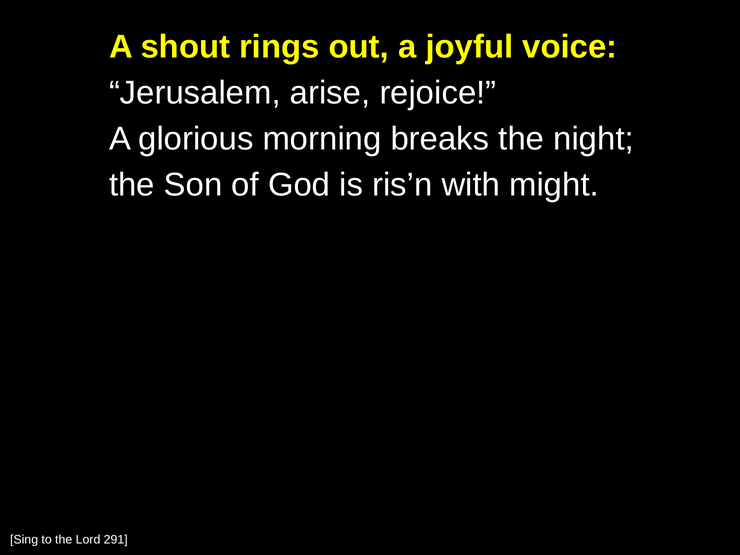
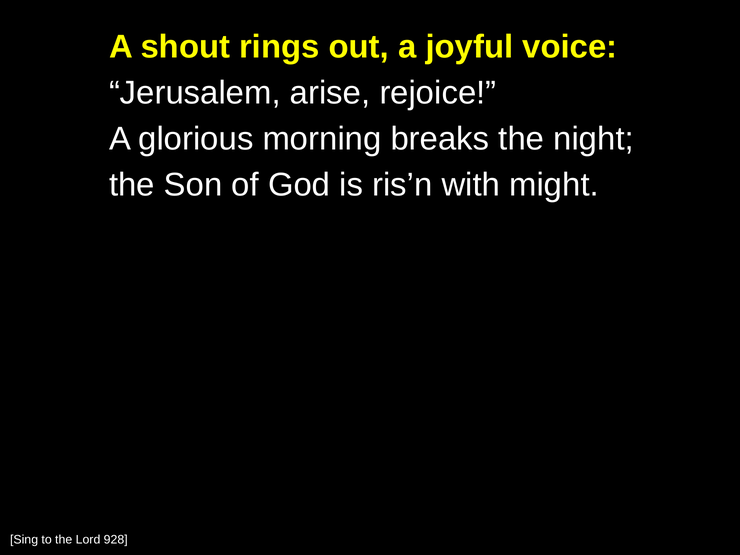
291: 291 -> 928
